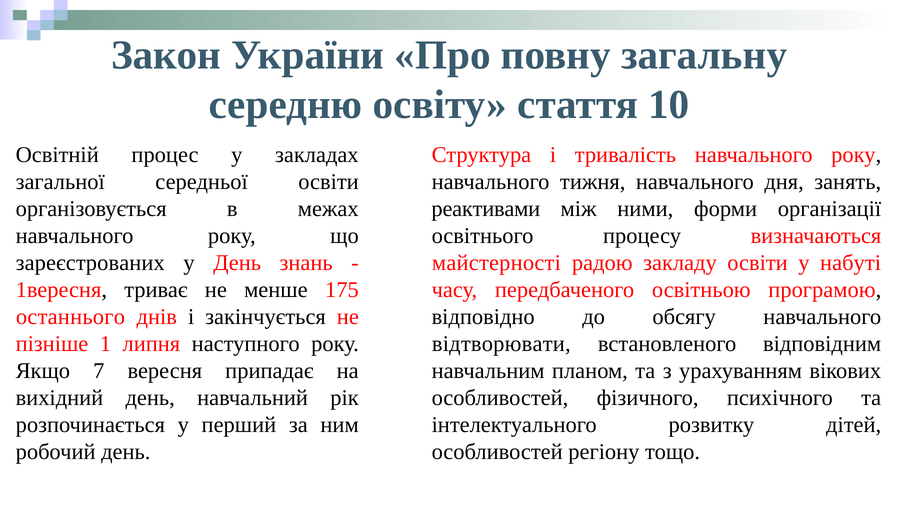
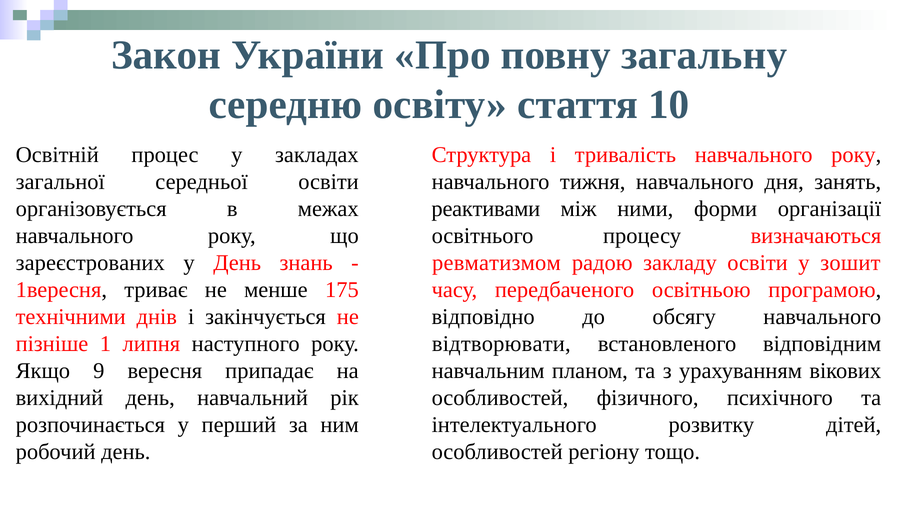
майстерності: майстерності -> ревматизмом
набуті: набуті -> зошит
останнього: останнього -> технічними
7: 7 -> 9
